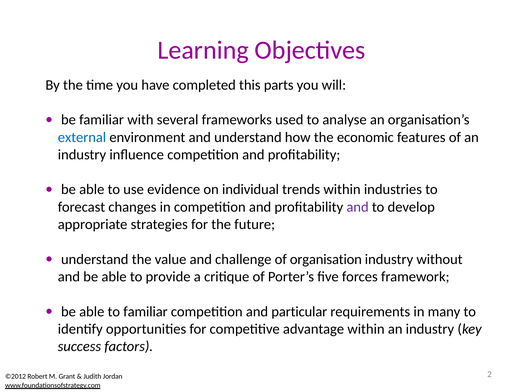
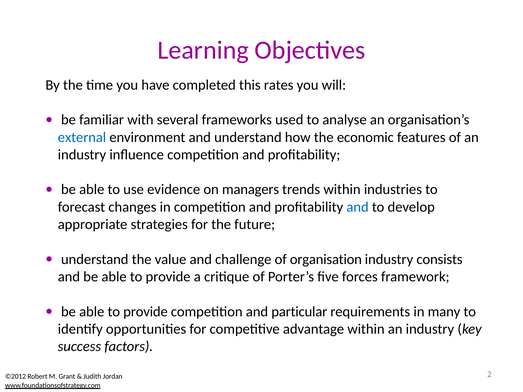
parts: parts -> rates
individual: individual -> managers
and at (358, 207) colour: purple -> blue
without: without -> consists
familiar at (146, 312): familiar -> provide
